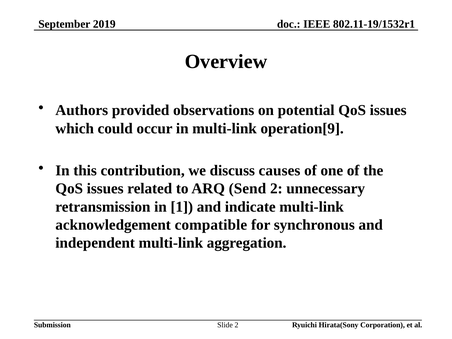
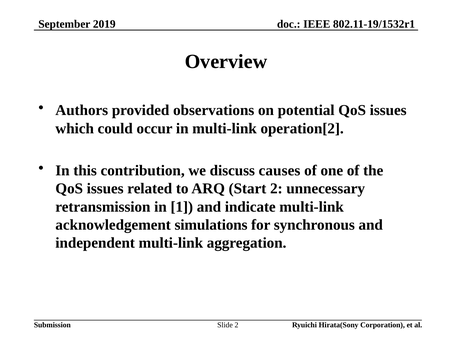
operation[9: operation[9 -> operation[2
Send: Send -> Start
compatible: compatible -> simulations
